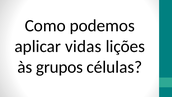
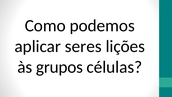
vidas: vidas -> seres
